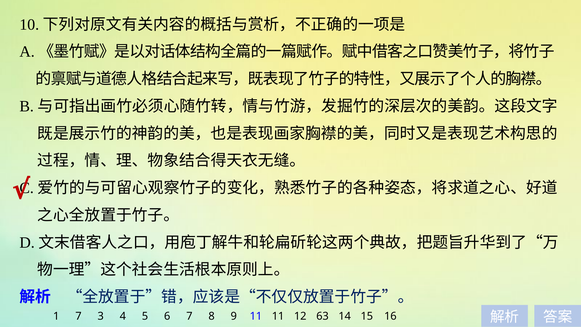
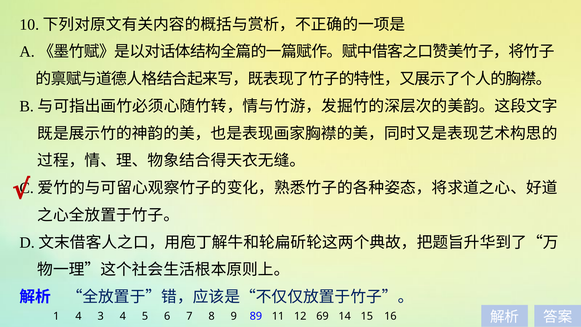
1 7: 7 -> 4
9 11: 11 -> 89
63: 63 -> 69
